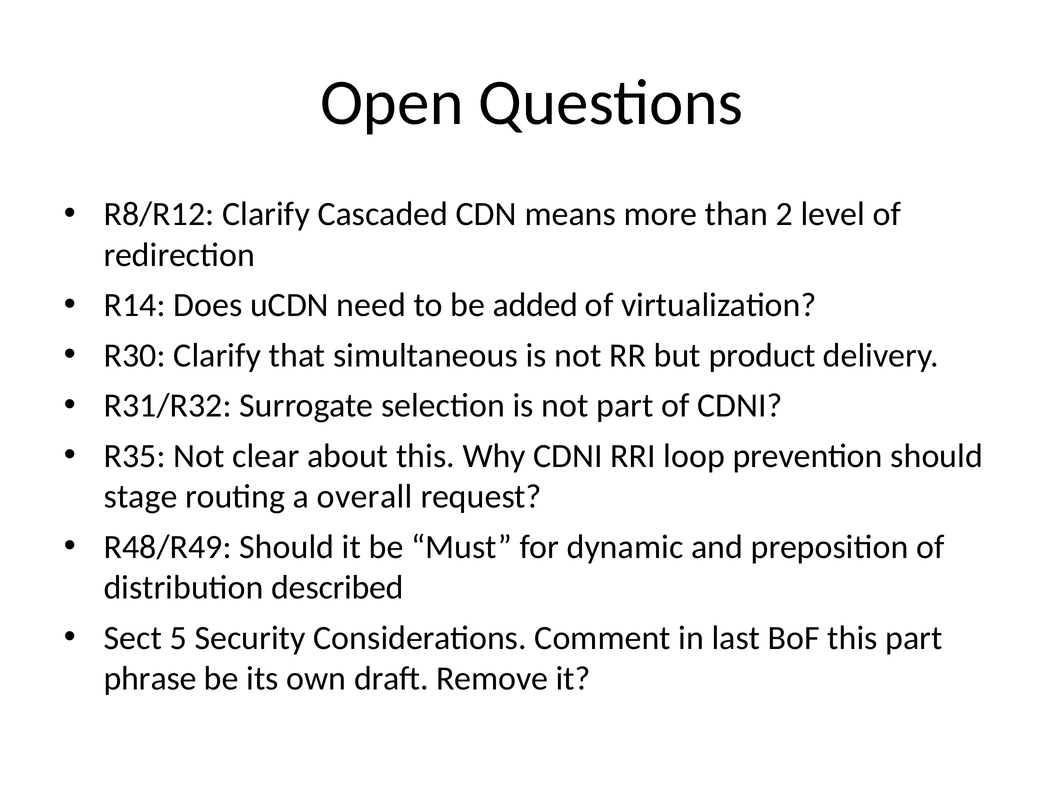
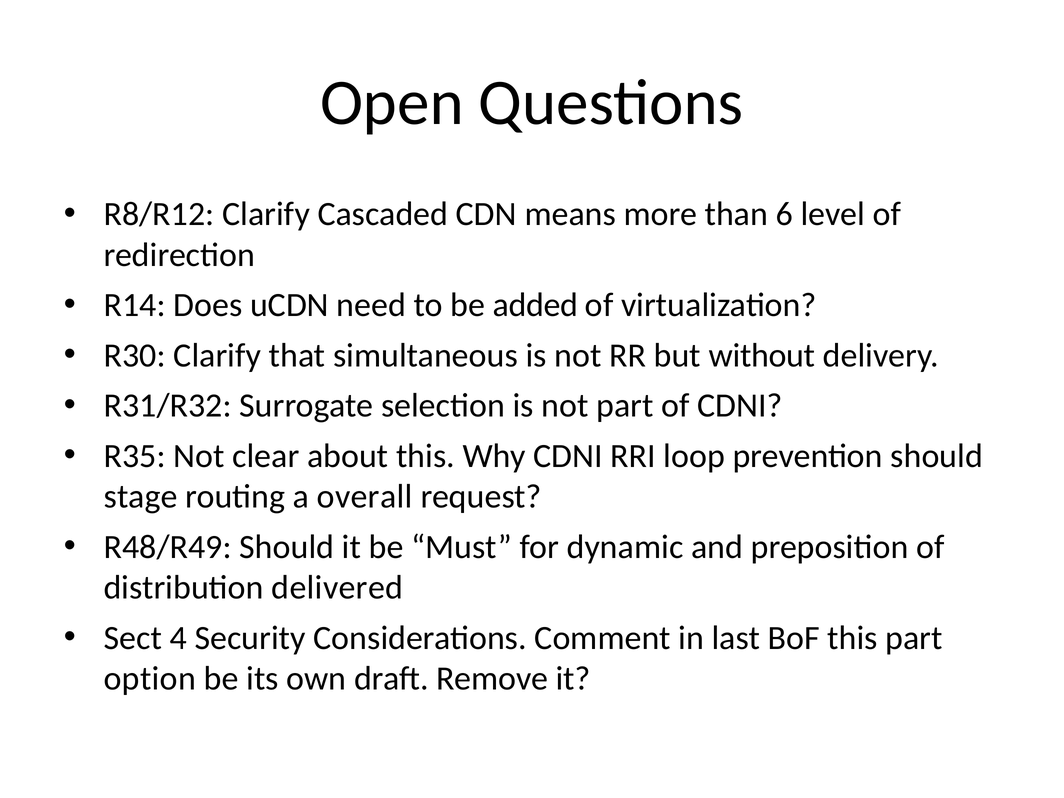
2: 2 -> 6
product: product -> without
described: described -> delivered
5: 5 -> 4
phrase: phrase -> option
